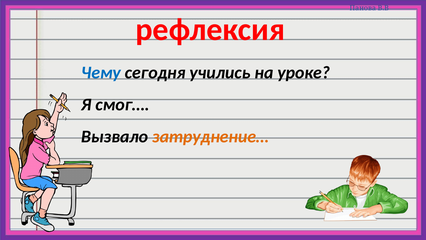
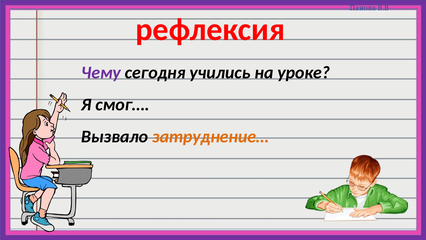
Чему colour: blue -> purple
